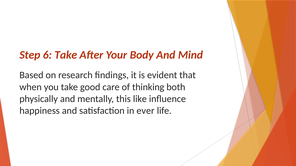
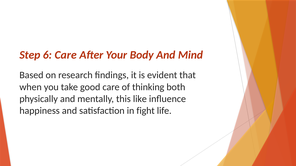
6 Take: Take -> Care
ever: ever -> fight
